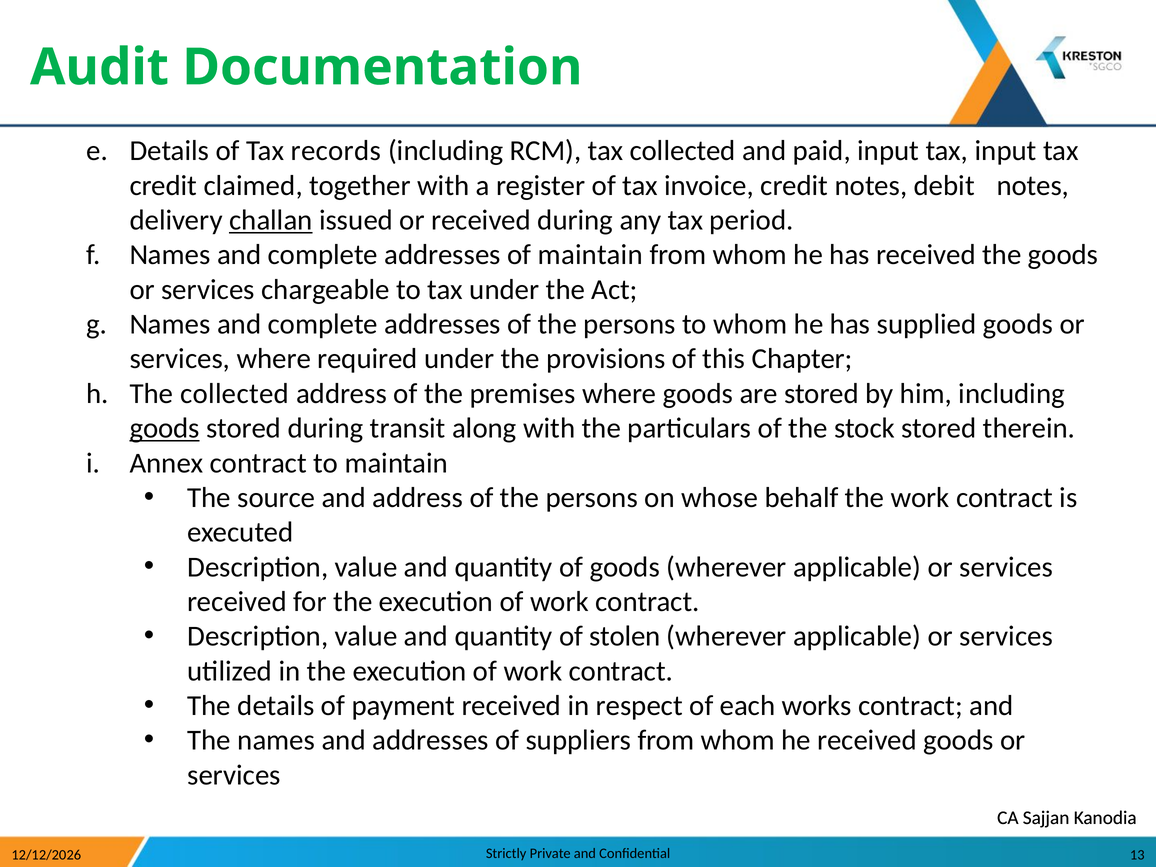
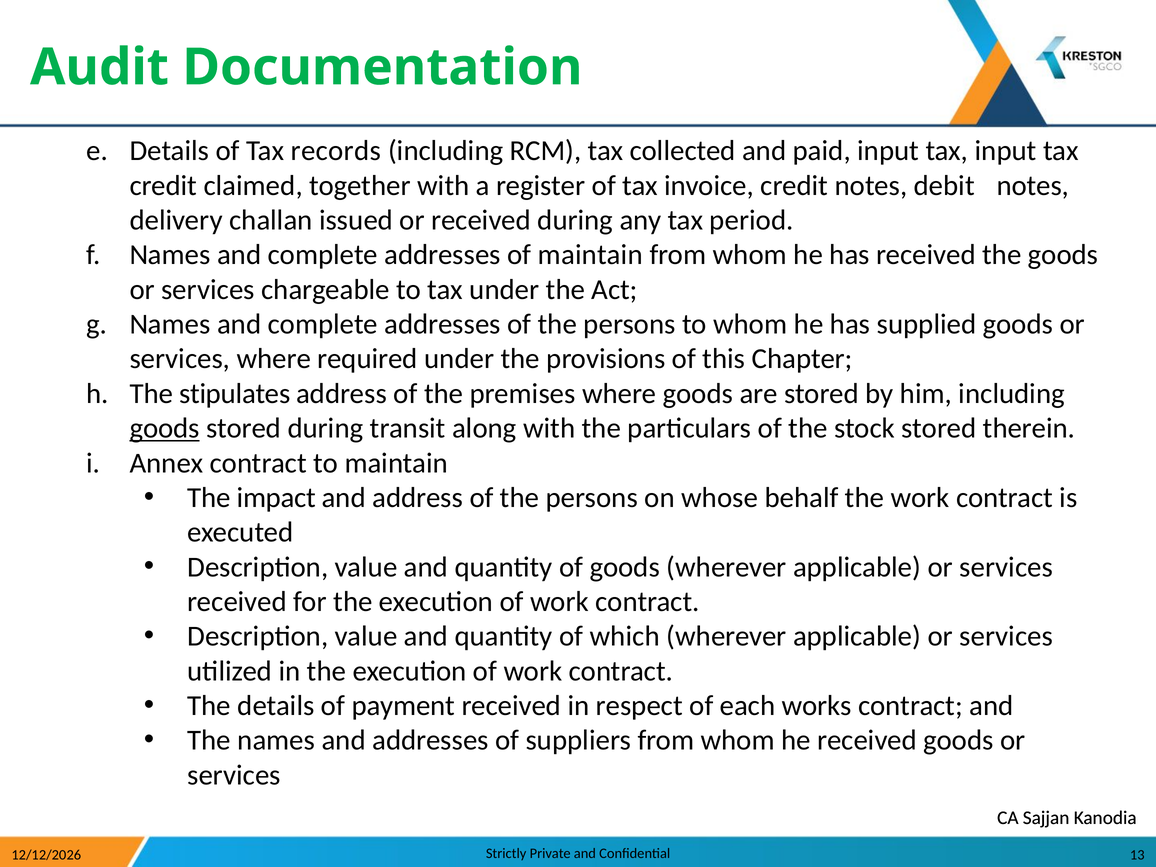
challan underline: present -> none
The collected: collected -> stipulates
source: source -> impact
stolen: stolen -> which
